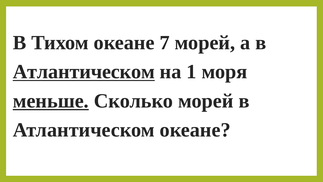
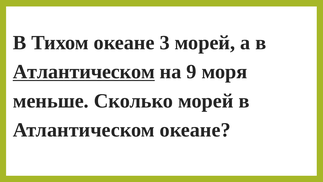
7: 7 -> 3
1: 1 -> 9
меньше underline: present -> none
